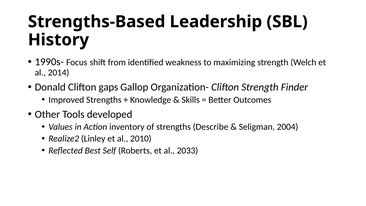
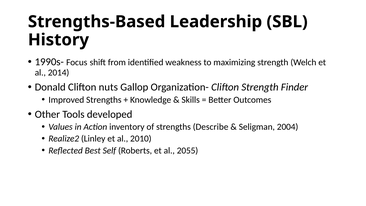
gaps: gaps -> nuts
2033: 2033 -> 2055
